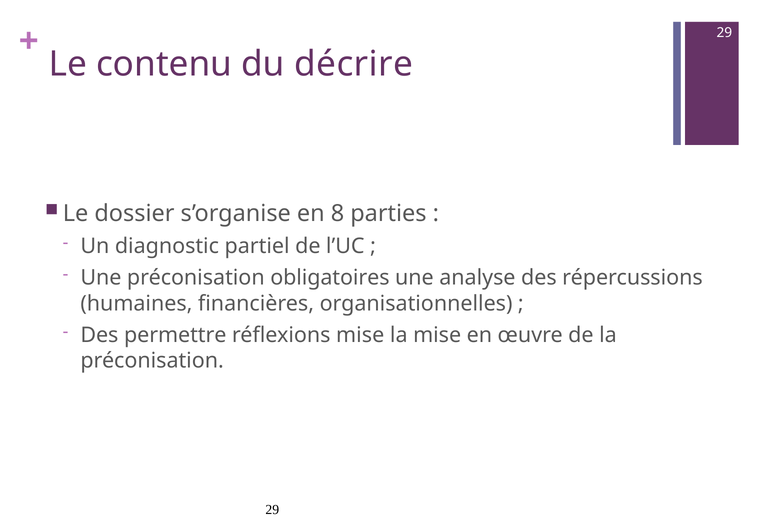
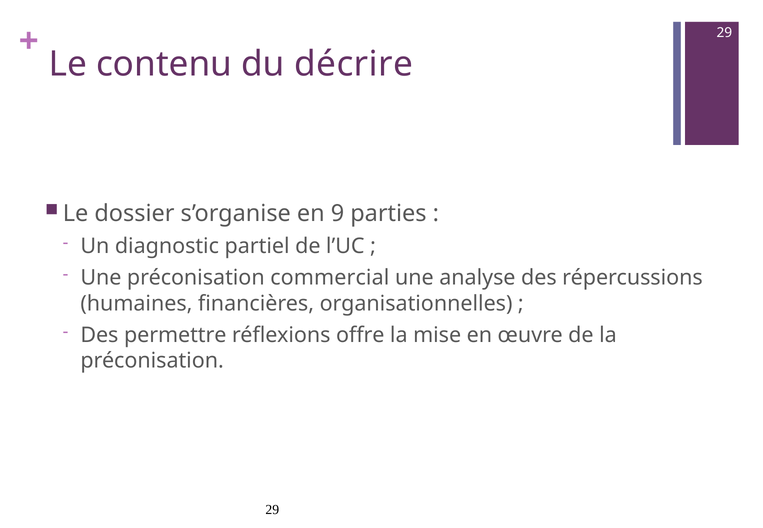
8: 8 -> 9
obligatoires: obligatoires -> commercial
réflexions mise: mise -> offre
